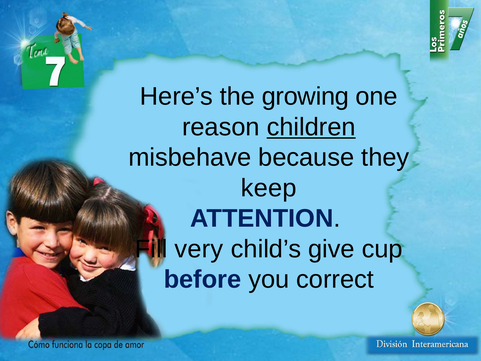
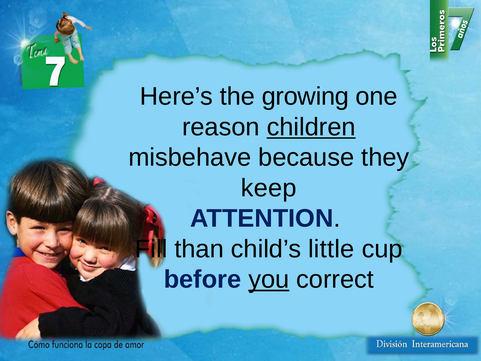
very: very -> than
give: give -> little
you underline: none -> present
